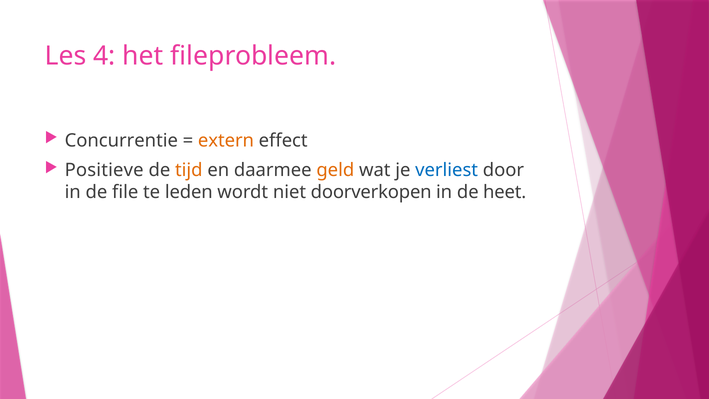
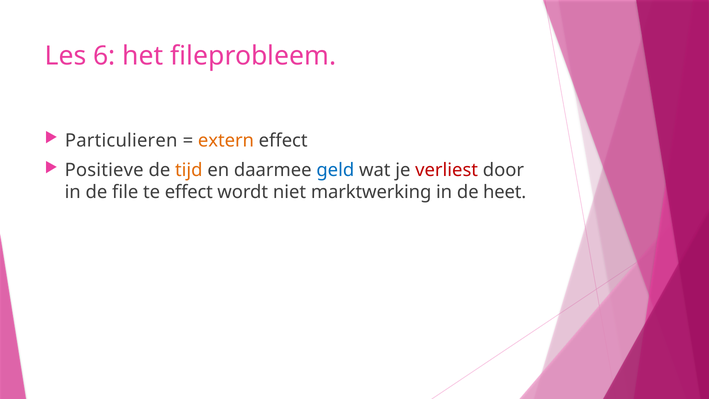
4: 4 -> 6
Concurrentie: Concurrentie -> Particulieren
geld colour: orange -> blue
verliest colour: blue -> red
te leden: leden -> effect
doorverkopen: doorverkopen -> marktwerking
